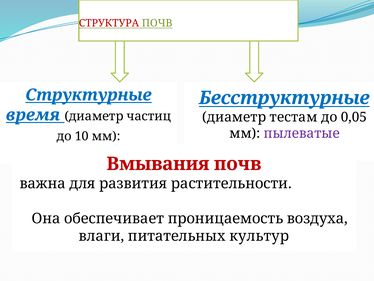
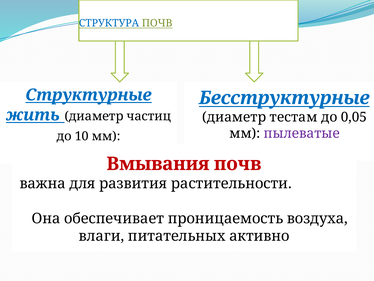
СТРУКТУРА colour: red -> blue
время: время -> жить
культур: культур -> активно
